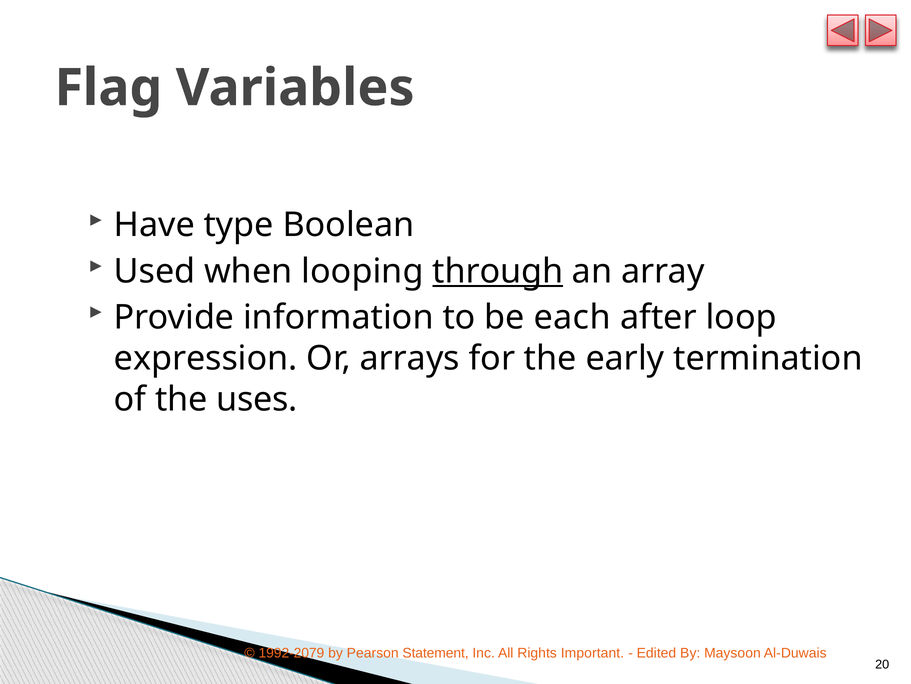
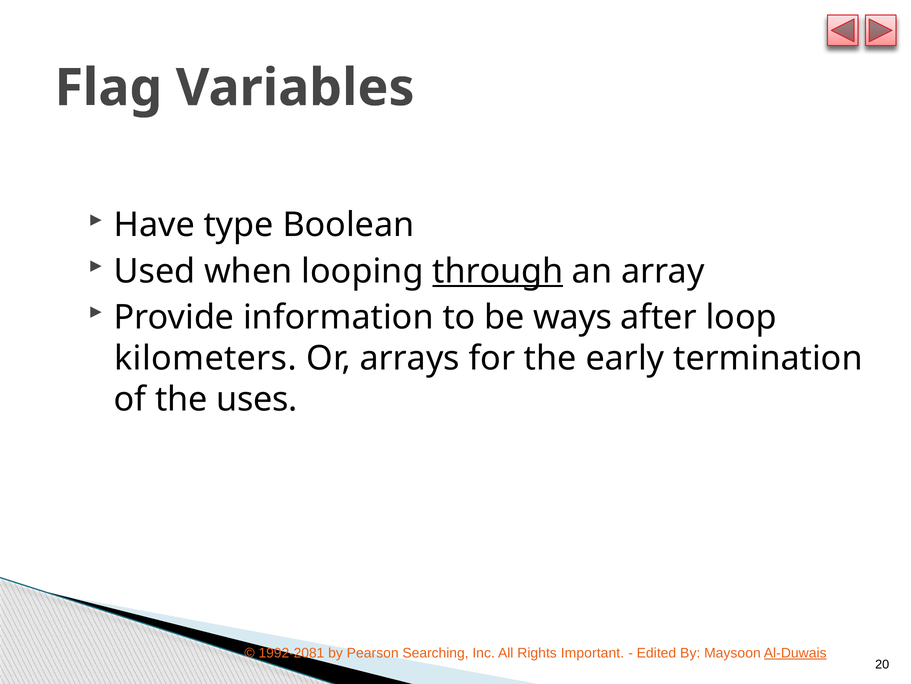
each: each -> ways
expression: expression -> kilometers
1992-2079: 1992-2079 -> 1992-2081
Statement: Statement -> Searching
Al-Duwais underline: none -> present
